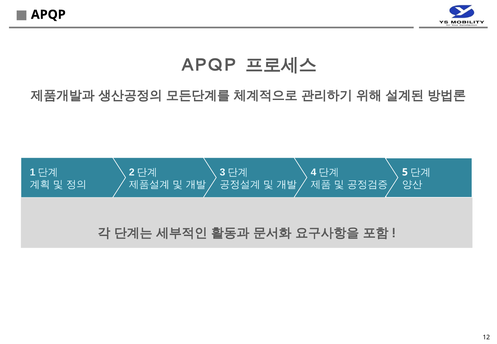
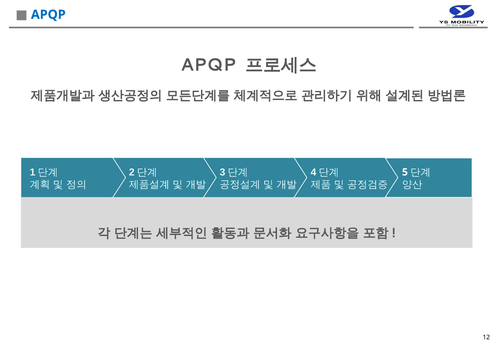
APQP at (48, 15) colour: black -> blue
